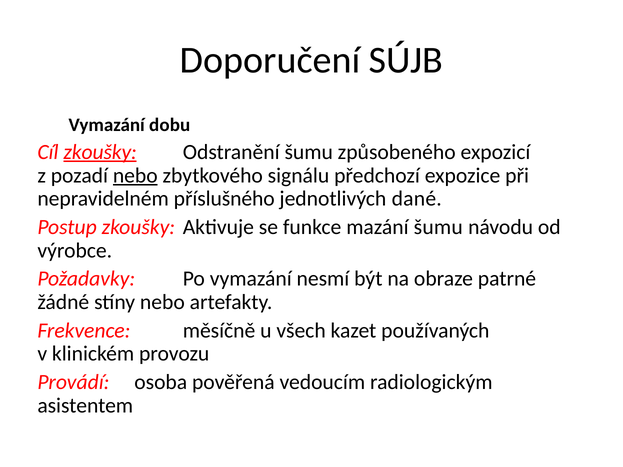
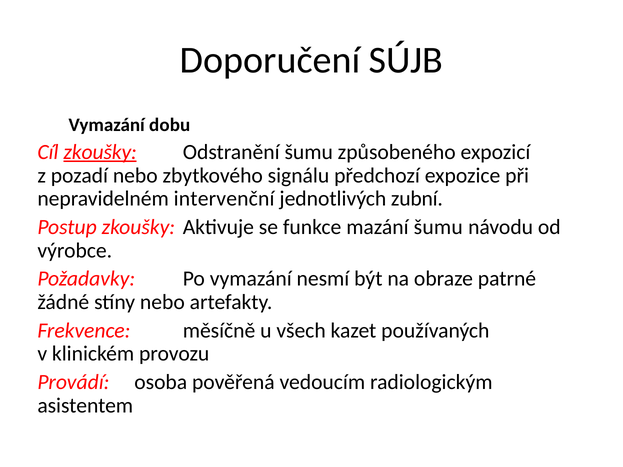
nebo at (135, 176) underline: present -> none
příslušného: příslušného -> intervenční
dané: dané -> zubní
